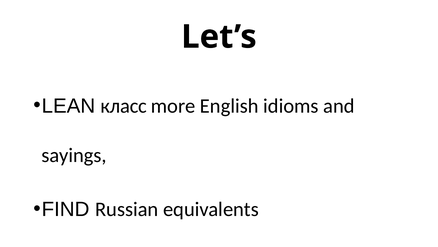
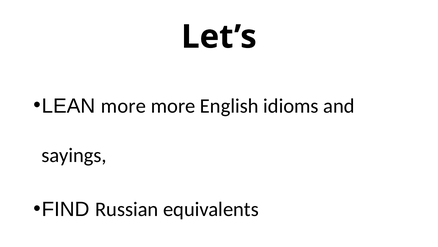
LEAN класс: класс -> more
